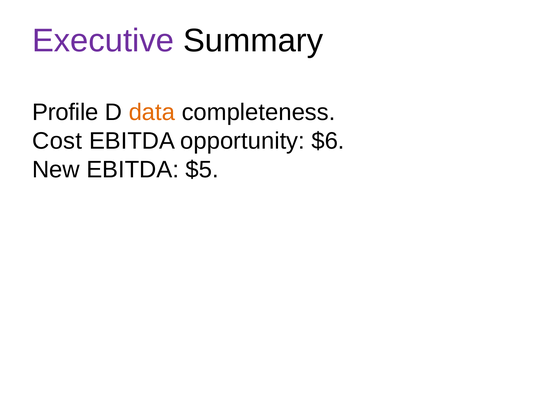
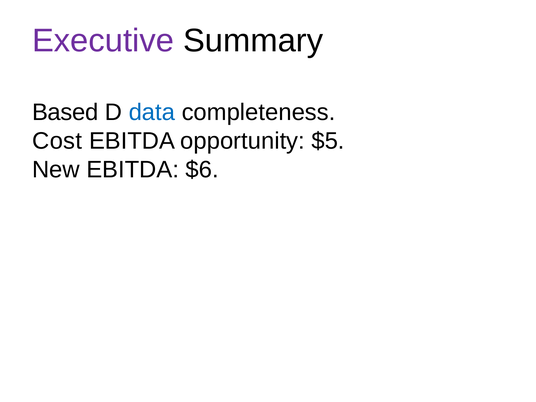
Profile: Profile -> Based
data colour: orange -> blue
$6: $6 -> $5
$5: $5 -> $6
